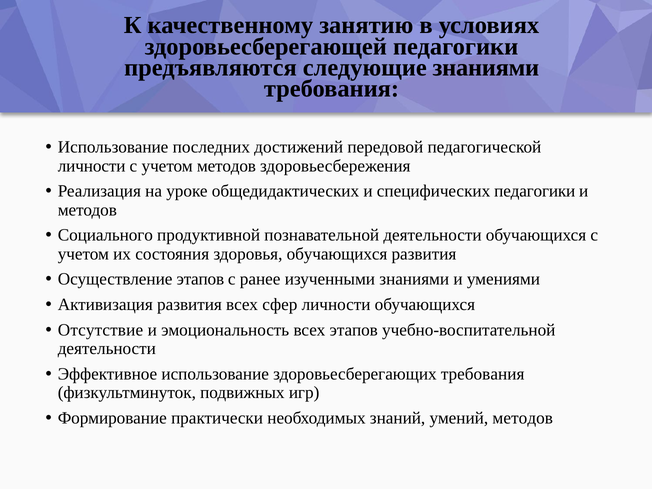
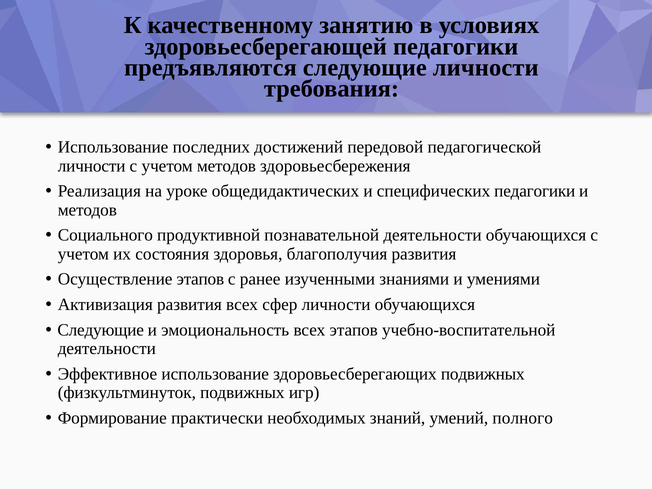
следующие знаниями: знаниями -> личности
здоровья обучающихся: обучающихся -> благополучия
Отсутствие at (101, 330): Отсутствие -> Следующие
здоровьесберегающих требования: требования -> подвижных
умений методов: методов -> полного
